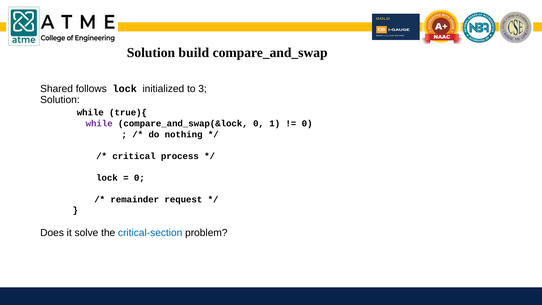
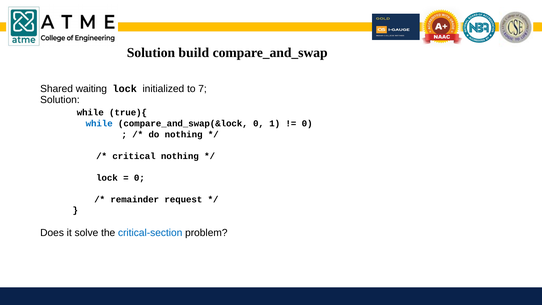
follows: follows -> waiting
3: 3 -> 7
while at (99, 124) colour: purple -> blue
critical process: process -> nothing
